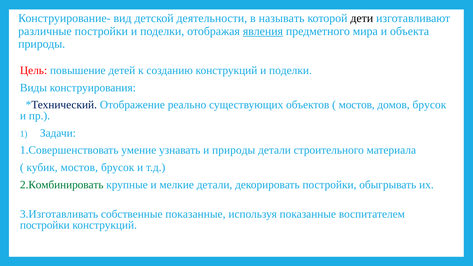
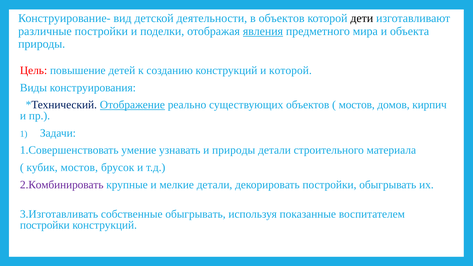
в называть: называть -> объектов
конструкций и поделки: поделки -> которой
Отображение underline: none -> present
домов брусок: брусок -> кирпич
2.Комбинировать colour: green -> purple
собственные показанные: показанные -> обыгрывать
